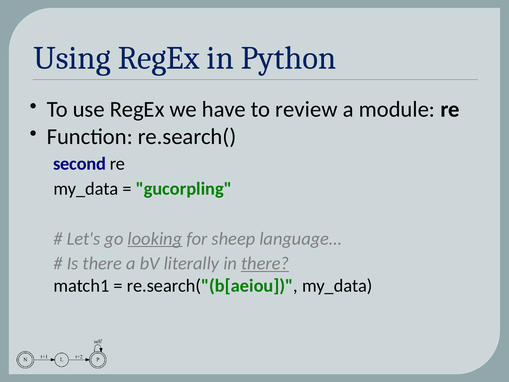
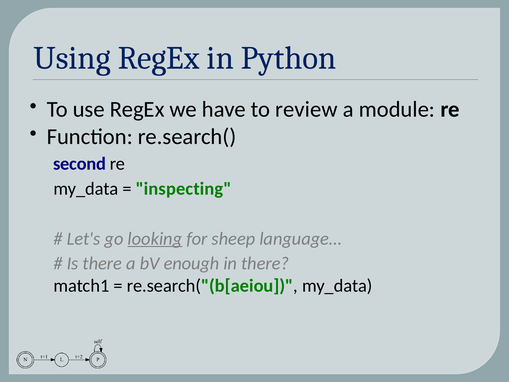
gucorpling: gucorpling -> inspecting
literally: literally -> enough
there at (265, 263) underline: present -> none
